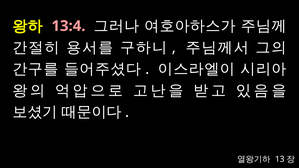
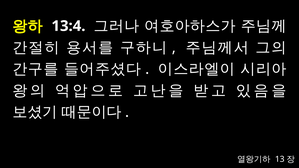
13:4 colour: pink -> white
